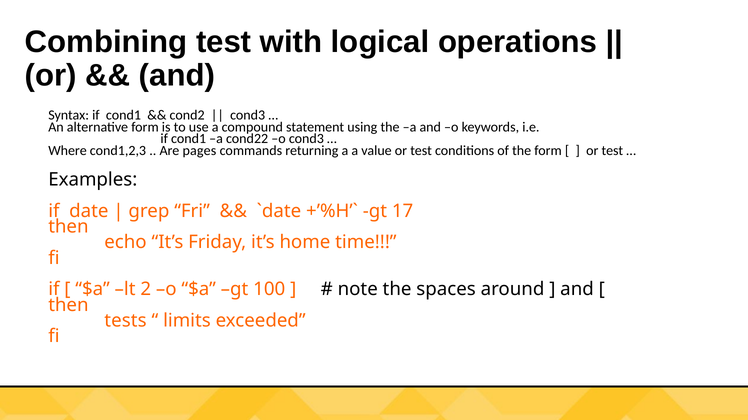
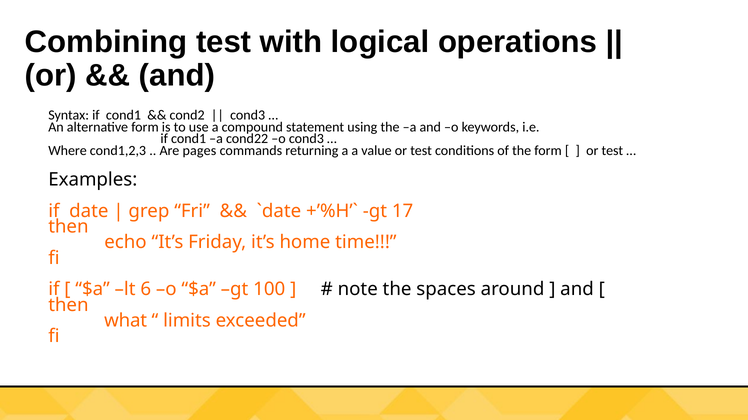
2: 2 -> 6
tests: tests -> what
